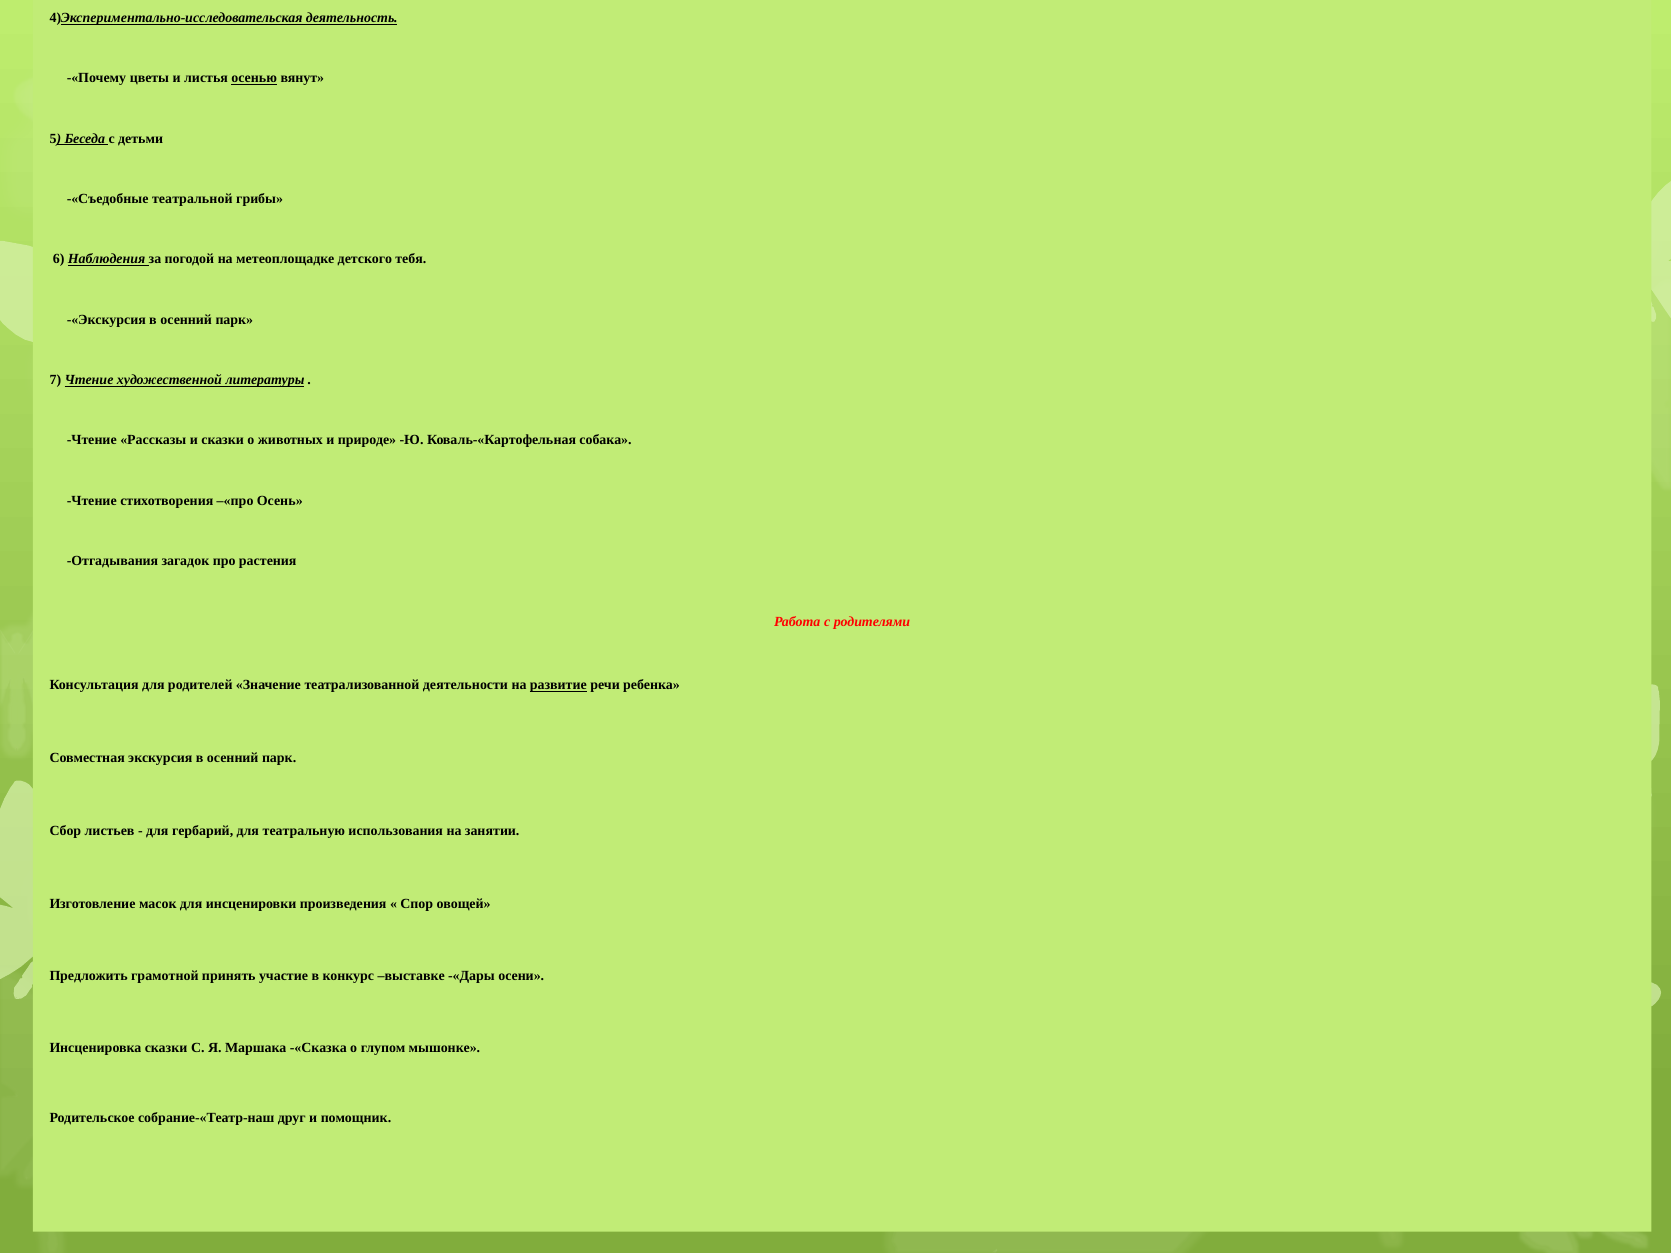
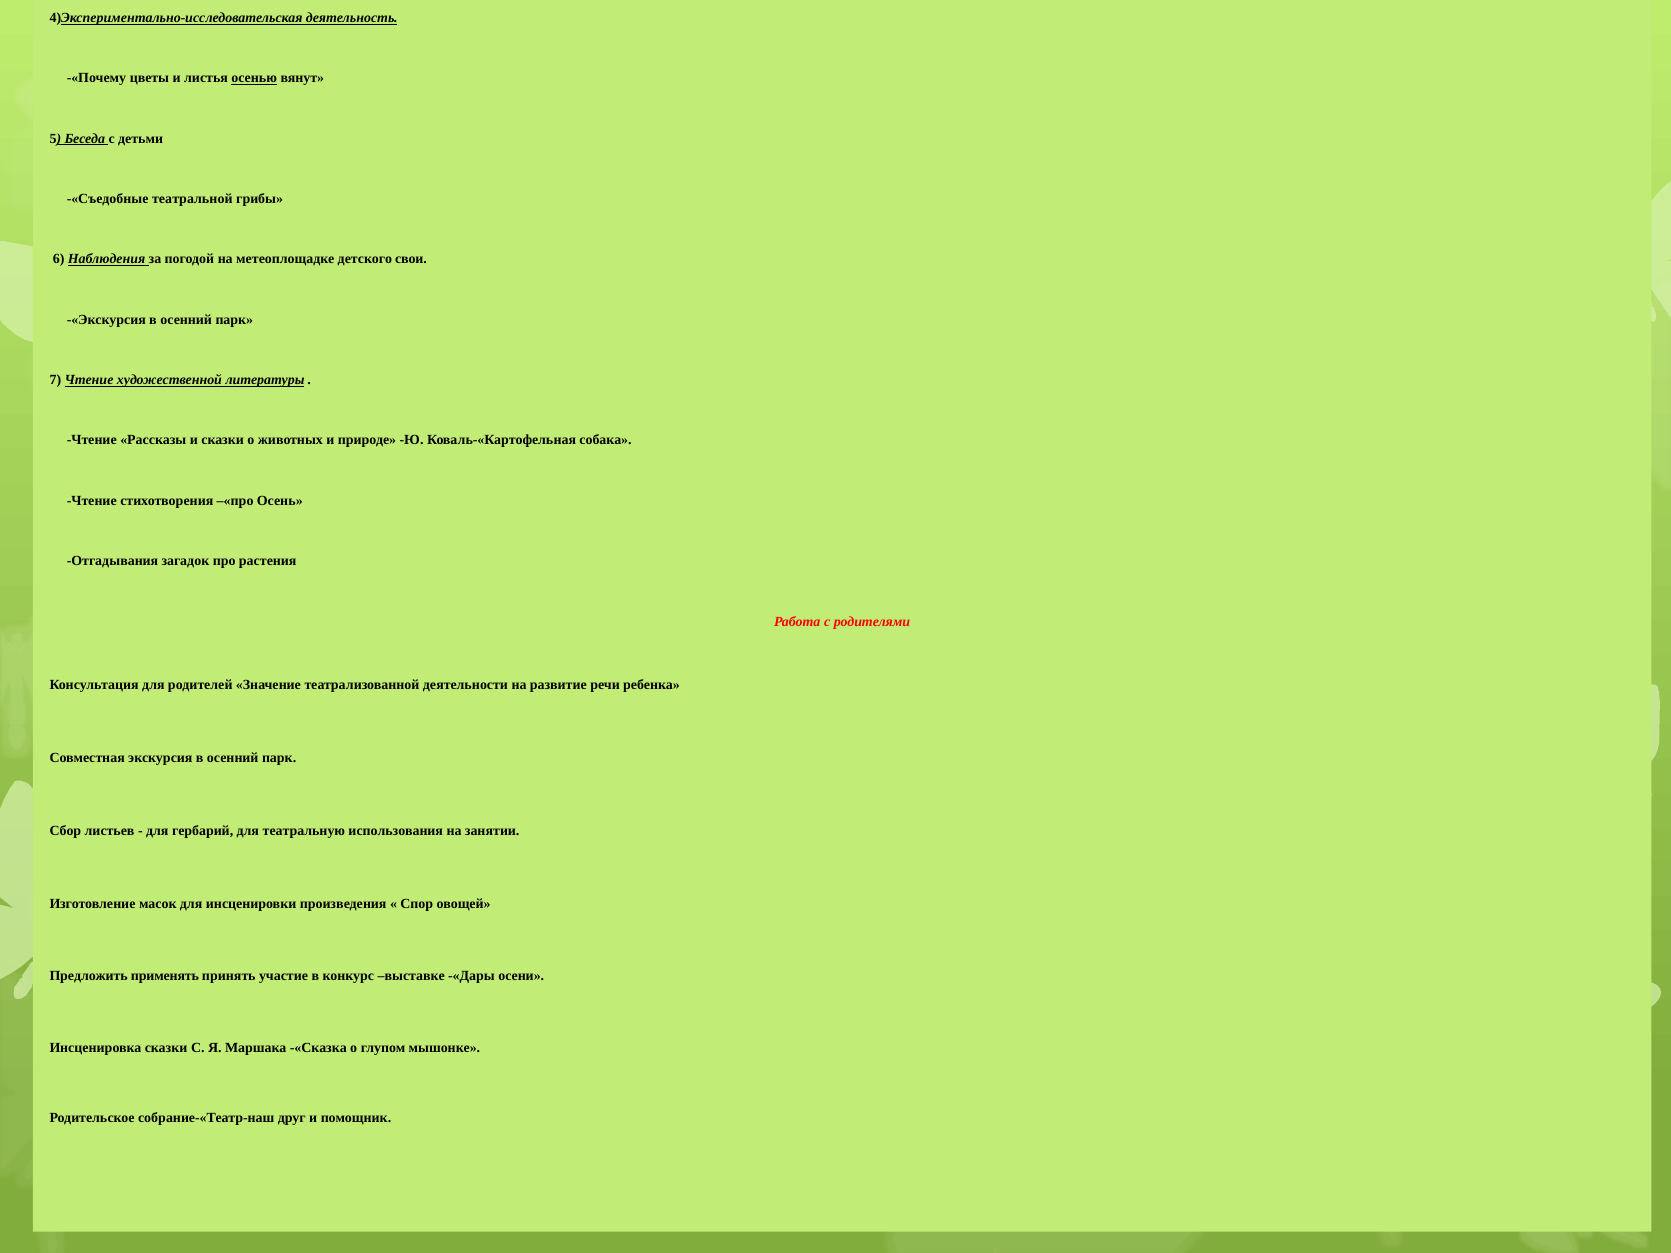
тебя: тебя -> свои
развитие underline: present -> none
грамотной: грамотной -> применять
